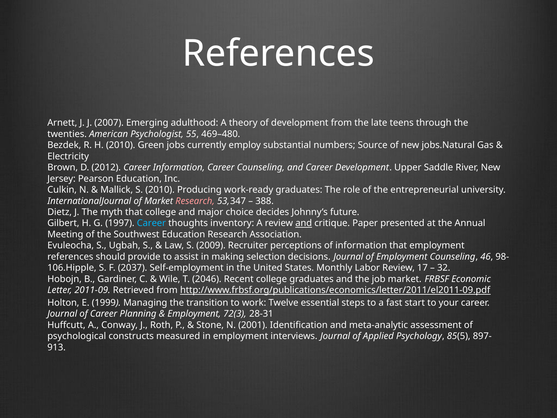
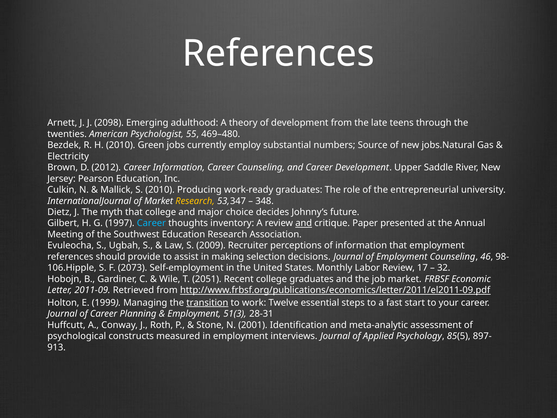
2007: 2007 -> 2098
Research at (195, 201) colour: pink -> yellow
388: 388 -> 348
2037: 2037 -> 2073
2046: 2046 -> 2051
transition underline: none -> present
72(3: 72(3 -> 51(3
